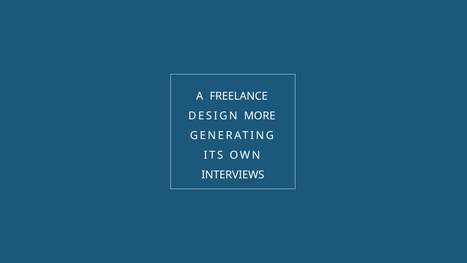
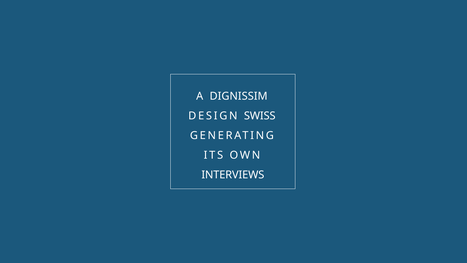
FREELANCE: FREELANCE -> DIGNISSIM
MORE: MORE -> SWISS
